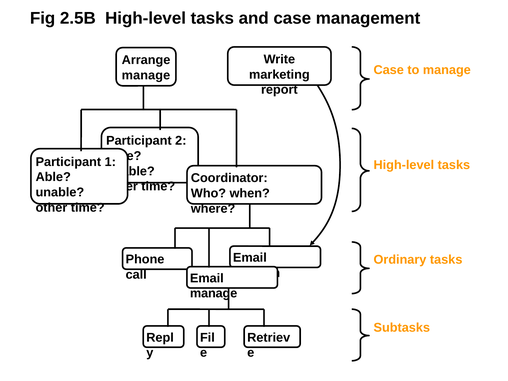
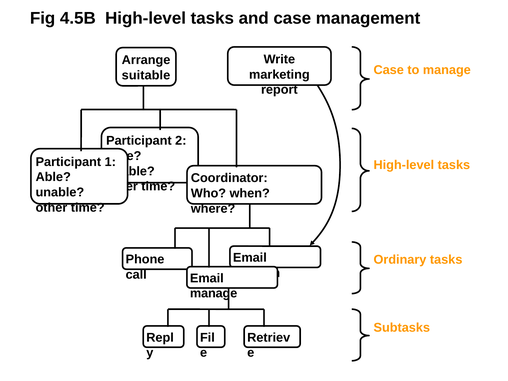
2.5B: 2.5B -> 4.5B
manage at (146, 75): manage -> suitable
